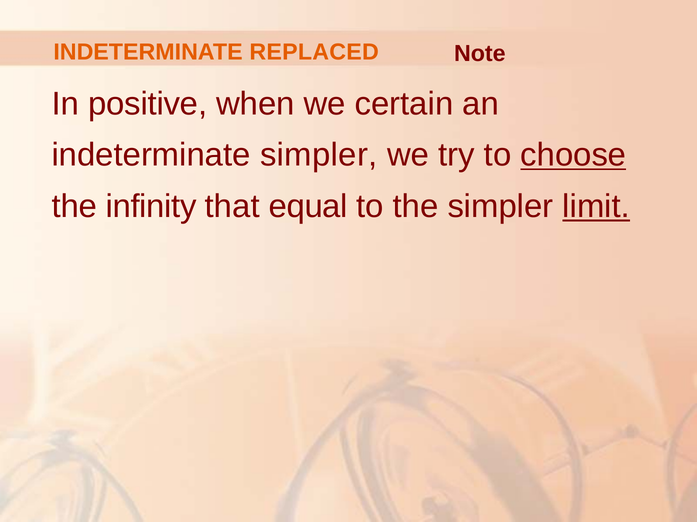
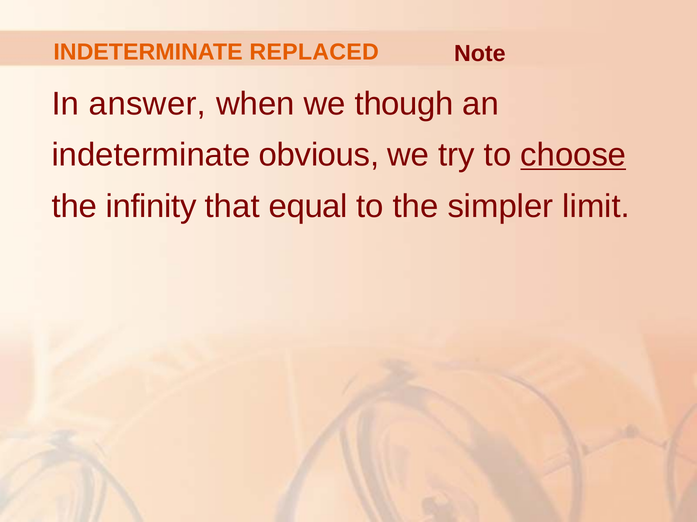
positive: positive -> answer
certain: certain -> though
indeterminate simpler: simpler -> obvious
limit underline: present -> none
